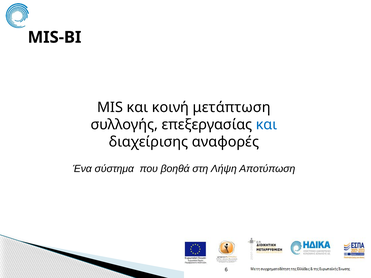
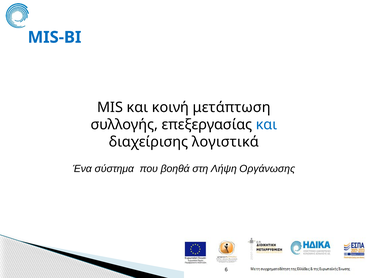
MIS-BI colour: black -> blue
αναφορές: αναφορές -> λογιστικά
Αποτύπωση: Αποτύπωση -> Οργάνωσης
